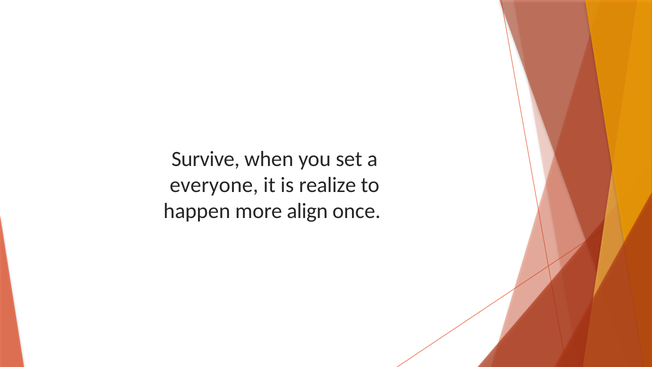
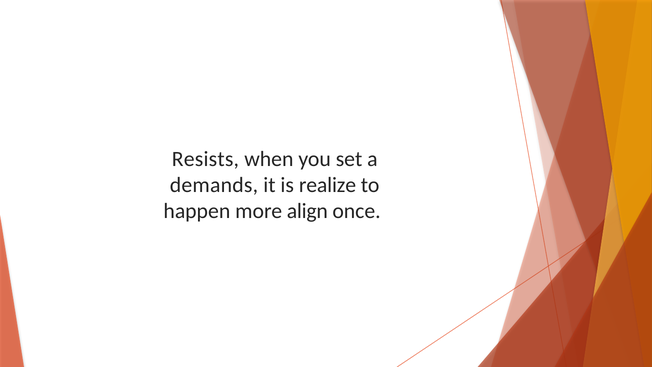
Survive: Survive -> Resists
everyone: everyone -> demands
